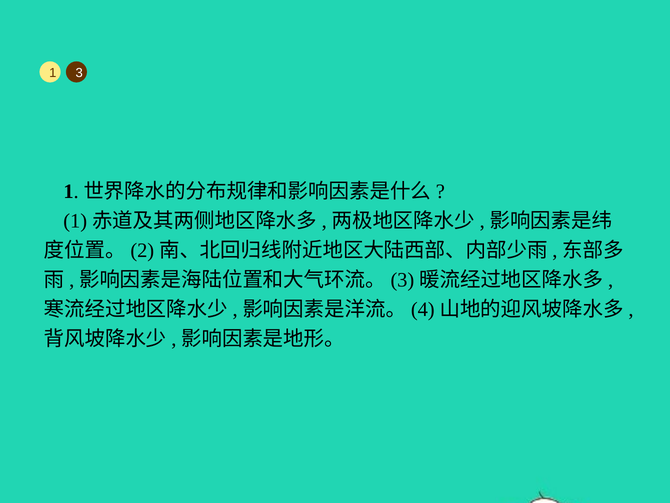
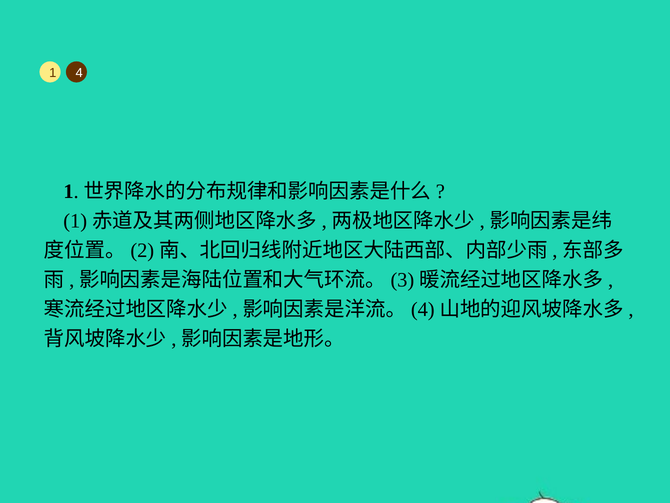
3: 3 -> 4
